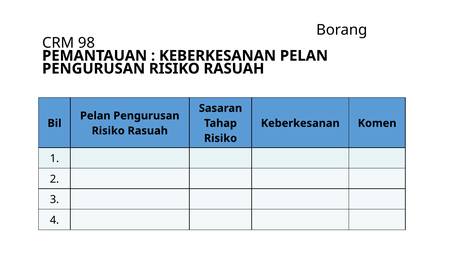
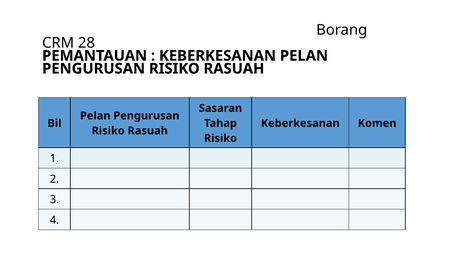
98: 98 -> 28
